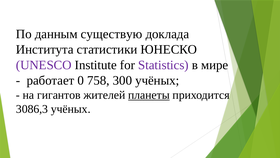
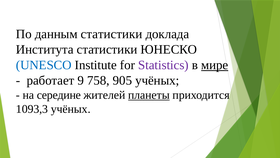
данным существую: существую -> статистики
UNESCO colour: purple -> blue
мире underline: none -> present
0: 0 -> 9
300: 300 -> 905
гигантов: гигантов -> середине
3086,3: 3086,3 -> 1093,3
